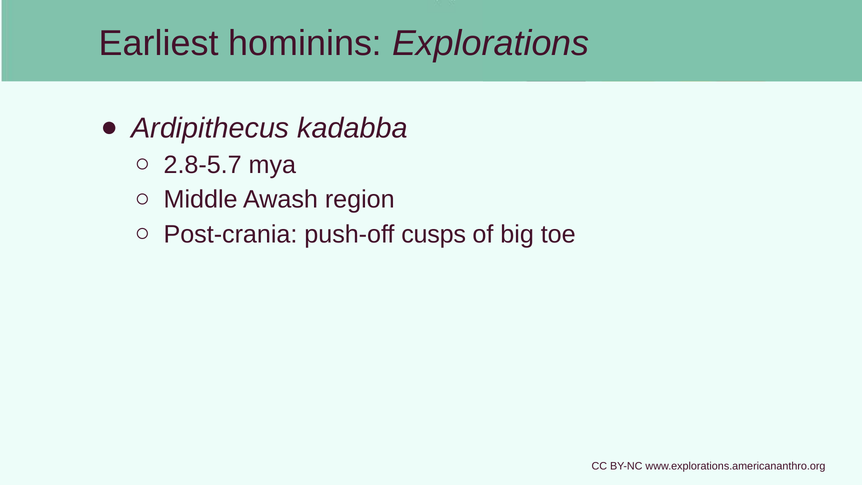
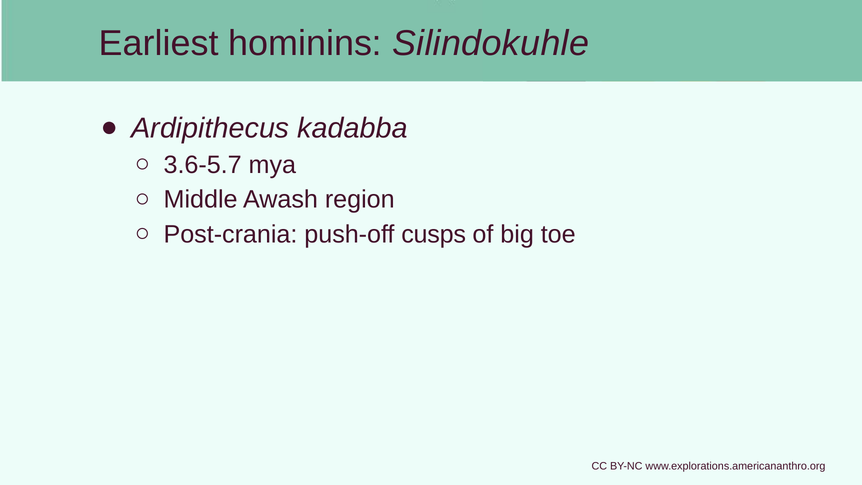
Explorations: Explorations -> Silindokuhle
2.8-5.7: 2.8-5.7 -> 3.6-5.7
